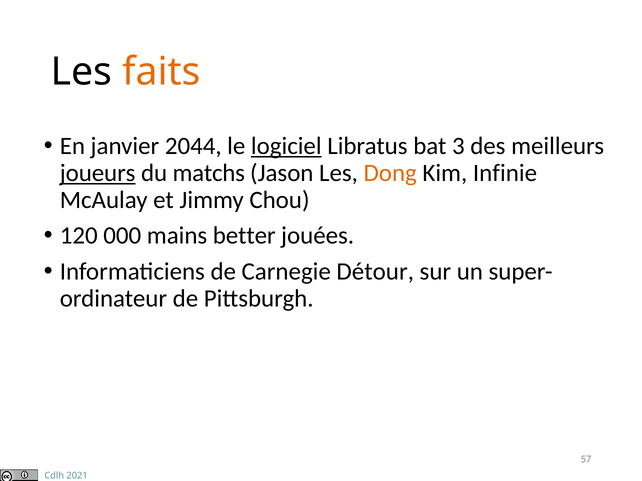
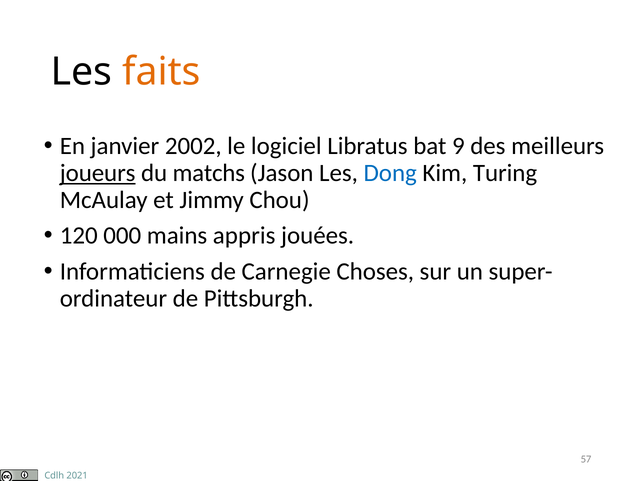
2044: 2044 -> 2002
logiciel underline: present -> none
3: 3 -> 9
Dong colour: orange -> blue
Infinie: Infinie -> Turing
better: better -> appris
Détour: Détour -> Choses
